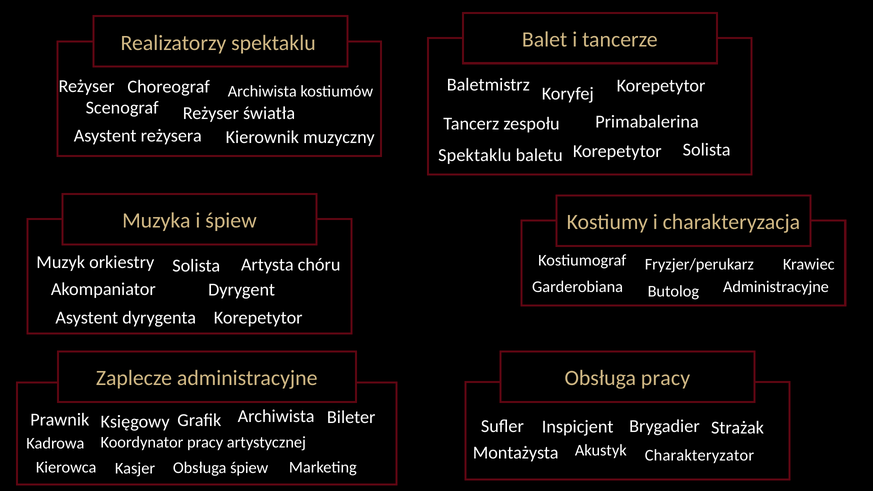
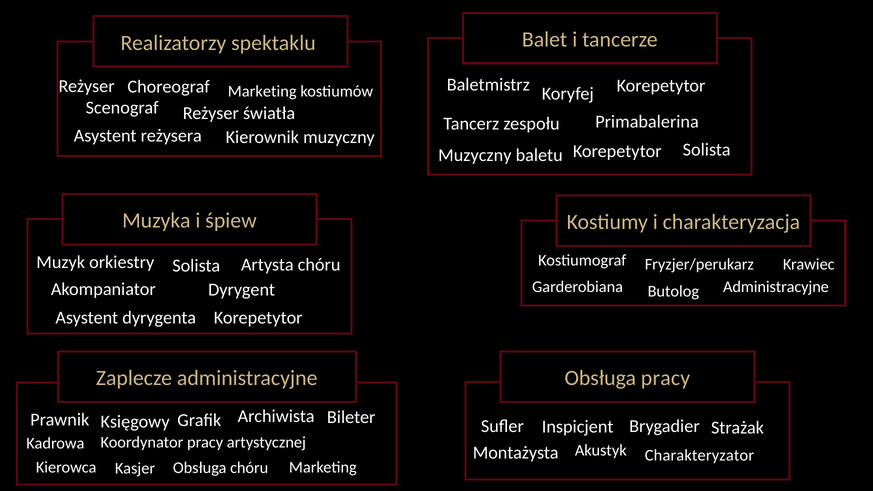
Archiwista at (262, 91): Archiwista -> Marketing
Spektaklu at (475, 155): Spektaklu -> Muzyczny
Obsługa śpiew: śpiew -> chóru
